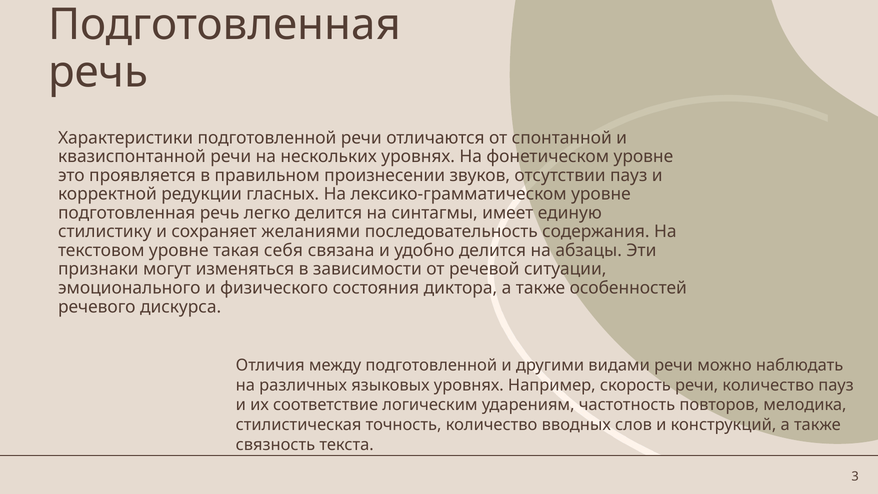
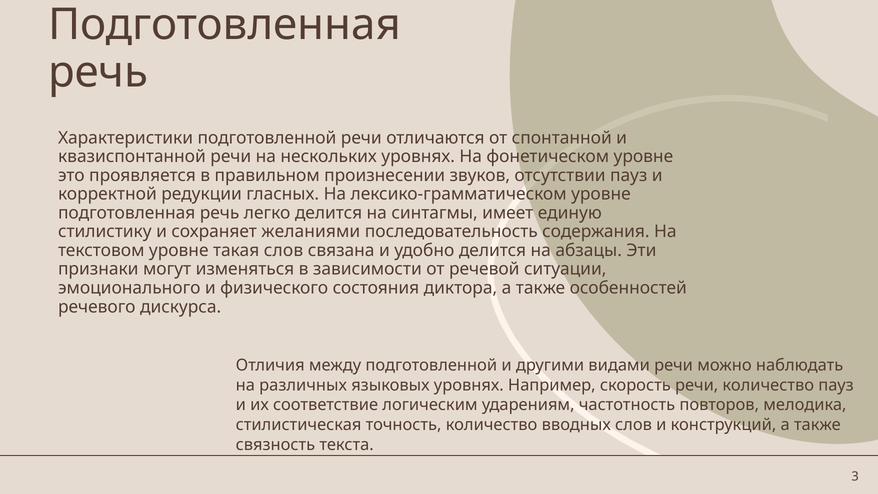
такая себя: себя -> слов
